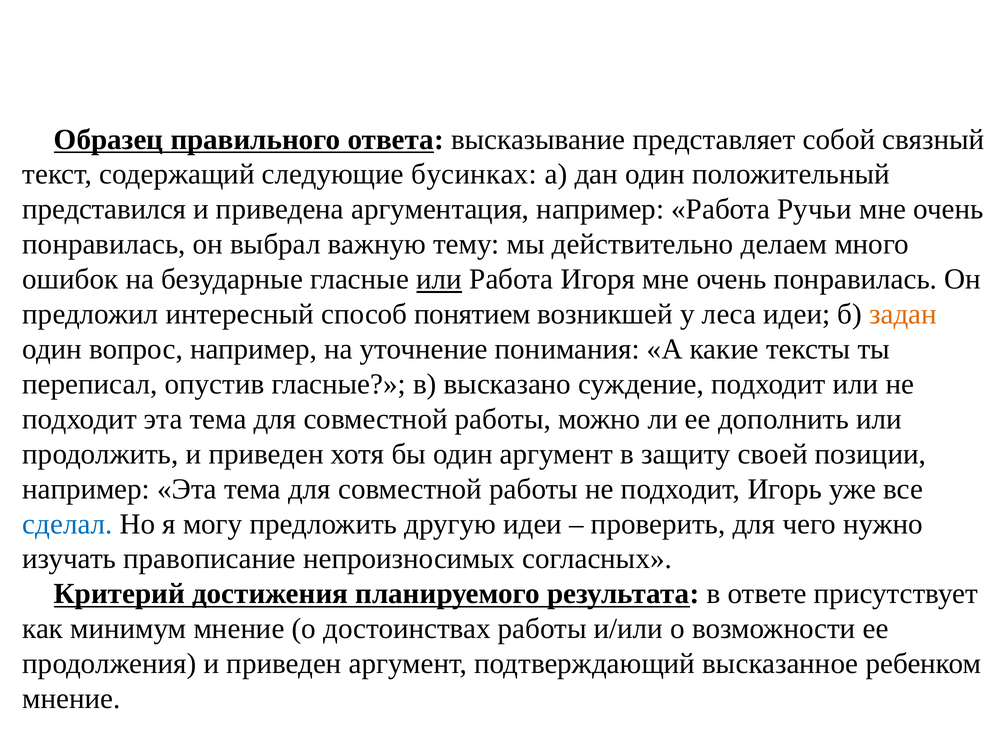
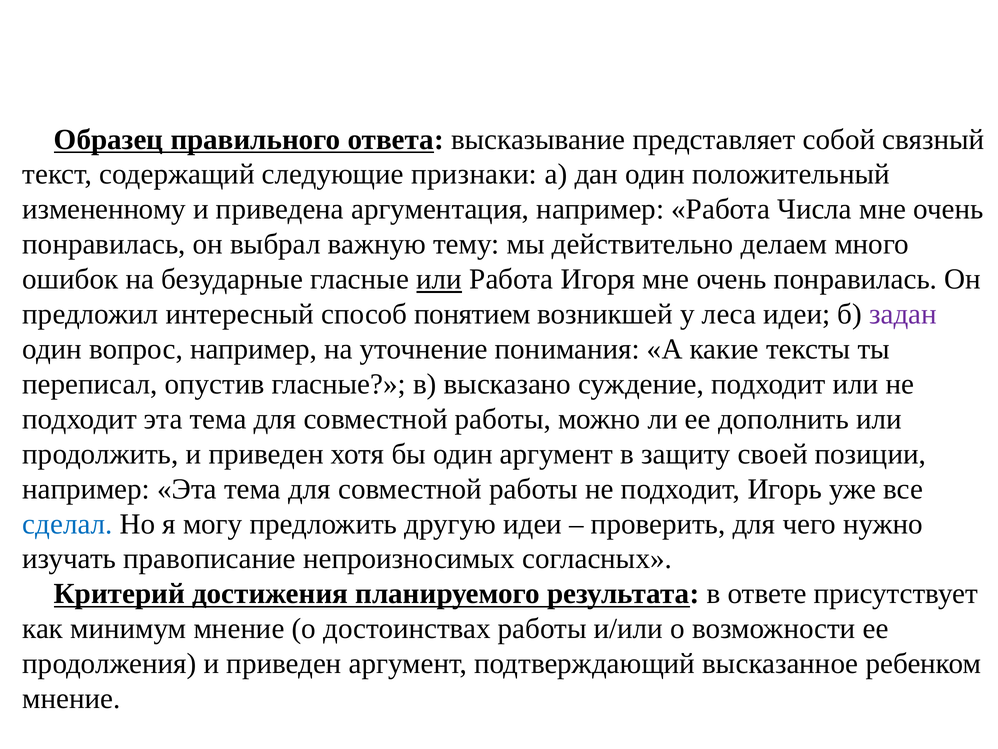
бусинках: бусинках -> признаки
представился: представился -> измененному
Ручьи: Ручьи -> Числа
задан colour: orange -> purple
